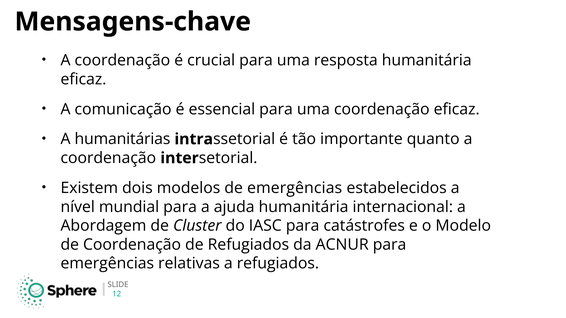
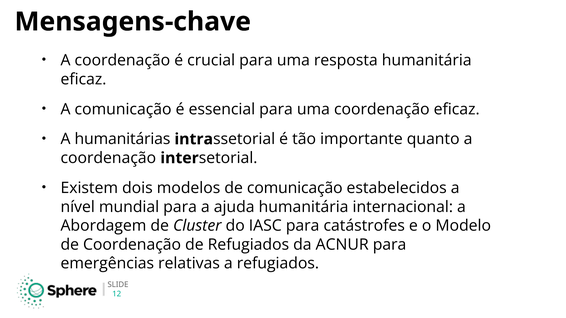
de emergências: emergências -> comunicação
